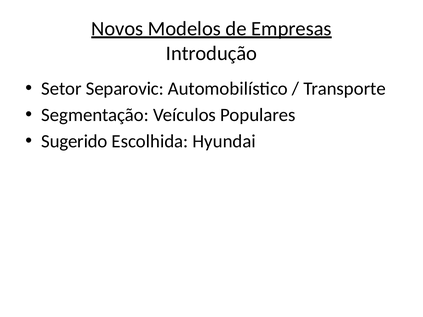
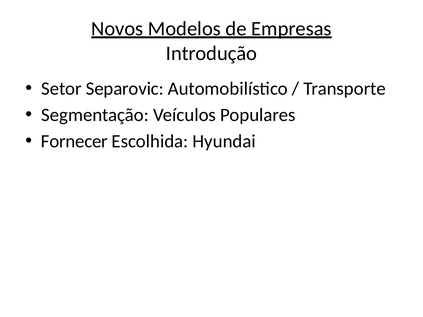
Sugerido: Sugerido -> Fornecer
